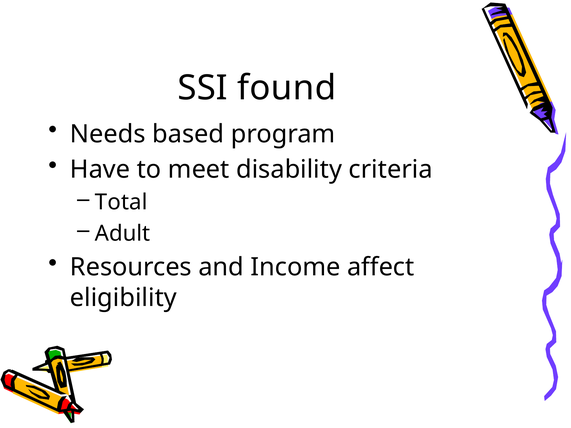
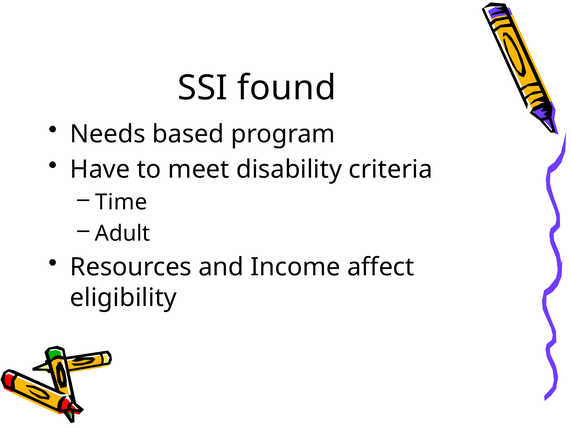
Total: Total -> Time
